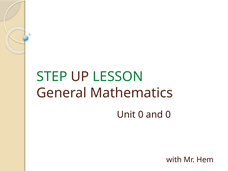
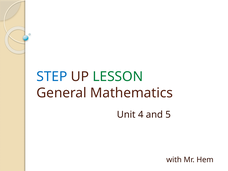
STEP colour: green -> blue
Unit 0: 0 -> 4
and 0: 0 -> 5
